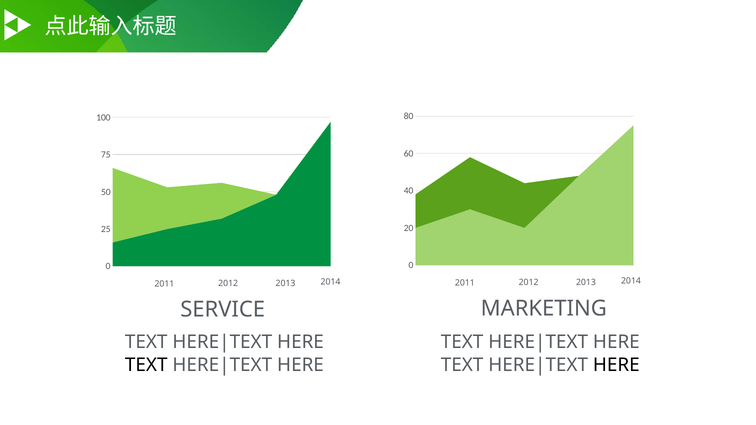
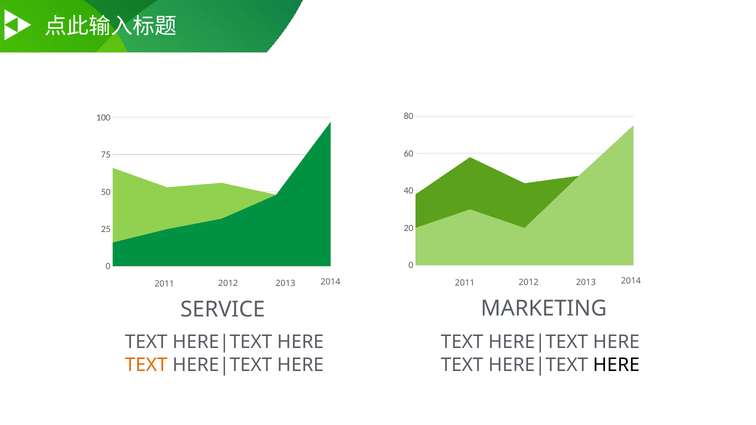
TEXT at (146, 365) colour: black -> orange
